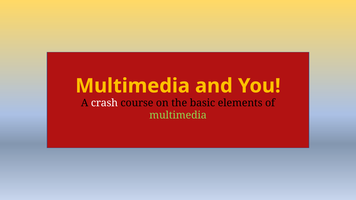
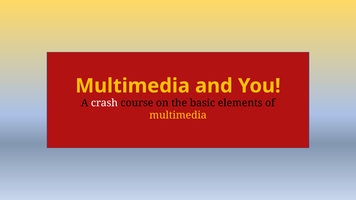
multimedia at (178, 115) colour: light green -> yellow
